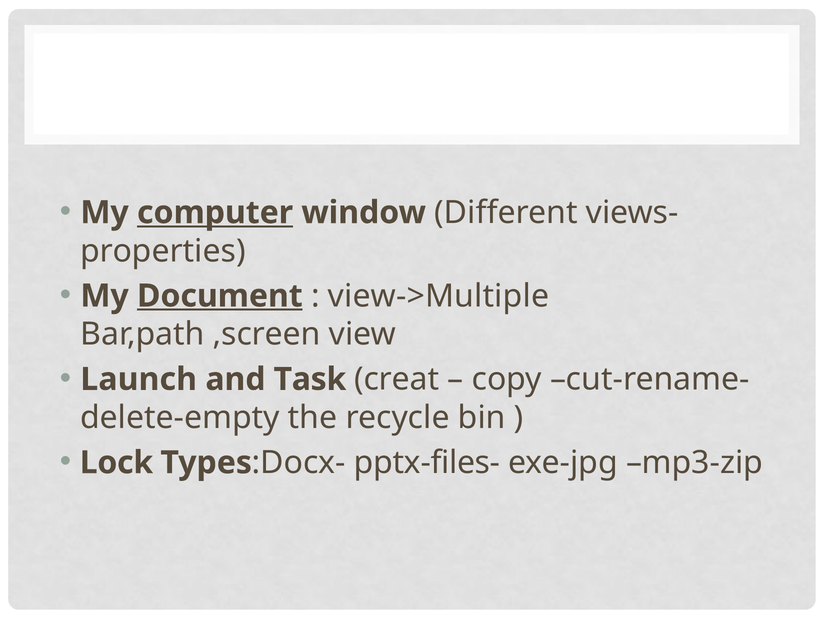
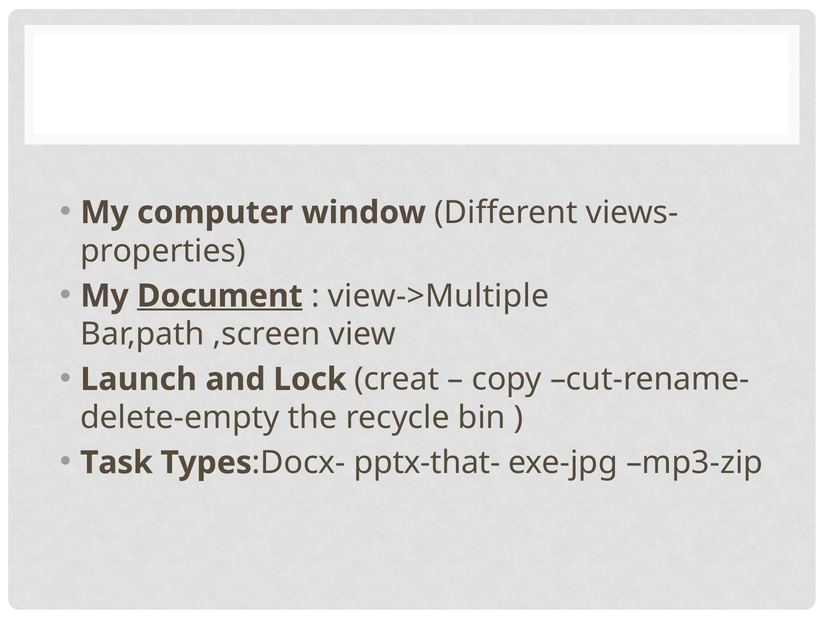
computer underline: present -> none
Task: Task -> Lock
Lock: Lock -> Task
pptx-files-: pptx-files- -> pptx-that-
